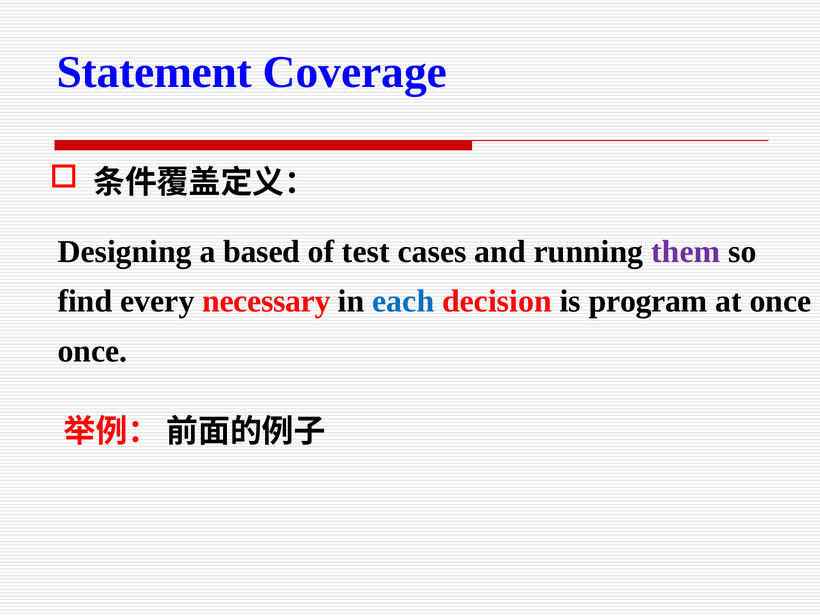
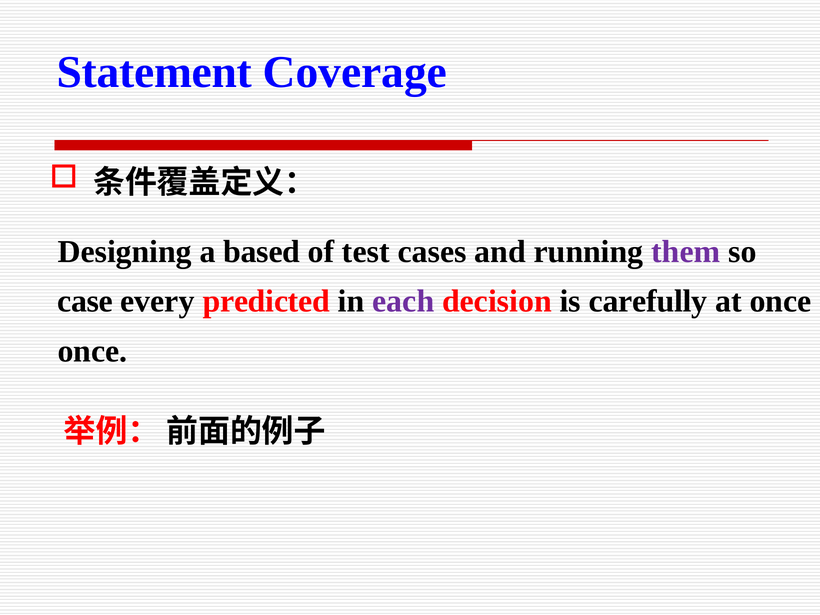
find: find -> case
necessary: necessary -> predicted
each colour: blue -> purple
program: program -> carefully
